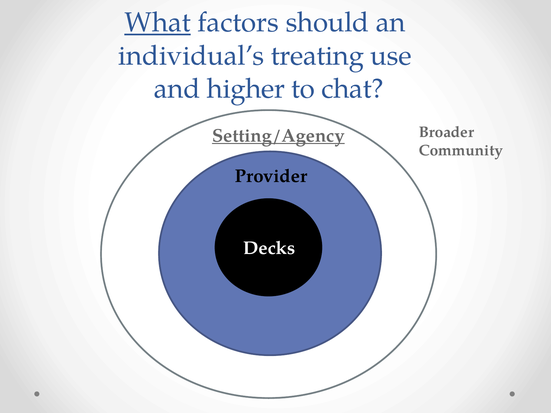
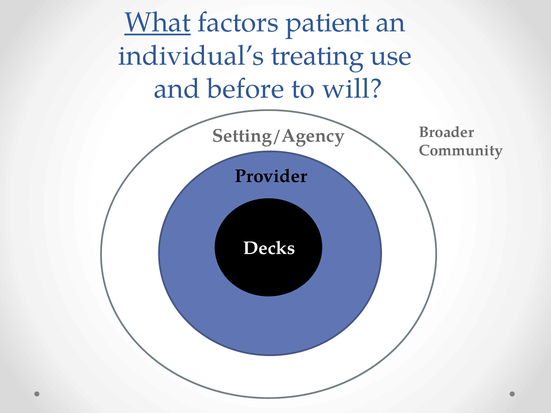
should: should -> patient
higher: higher -> before
chat: chat -> will
Setting/Agency underline: present -> none
